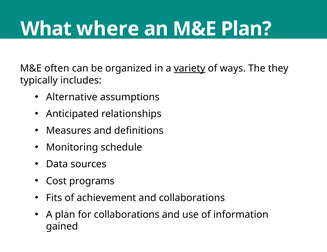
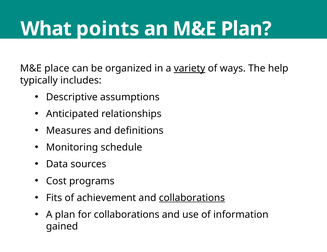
where: where -> points
often: often -> place
they: they -> help
Alternative: Alternative -> Descriptive
collaborations at (192, 198) underline: none -> present
